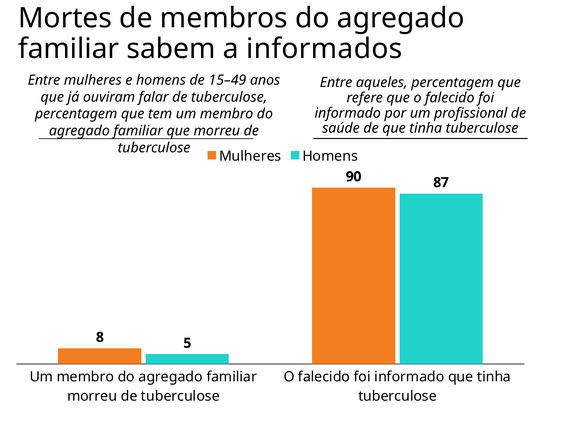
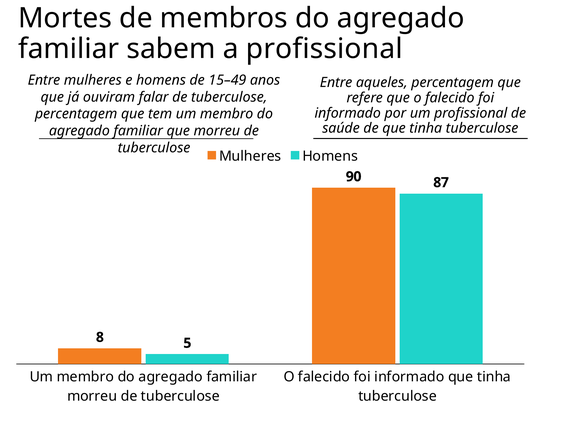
a informados: informados -> profissional
